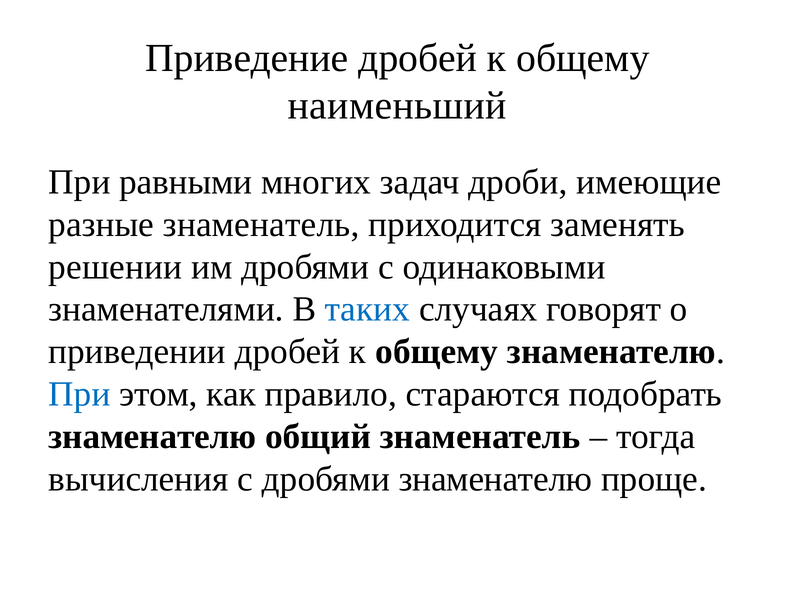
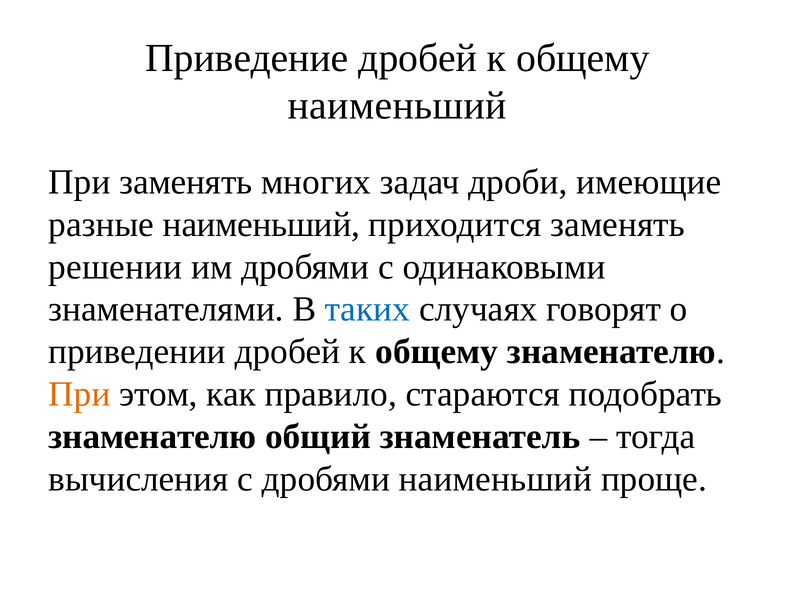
При равными: равными -> заменять
разные знаменатель: знаменатель -> наименьший
При at (79, 394) colour: blue -> orange
дробями знаменателю: знаменателю -> наименьший
